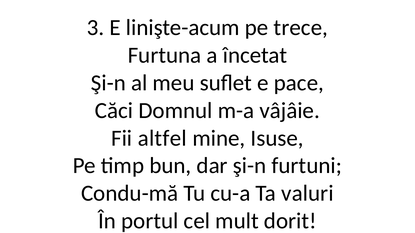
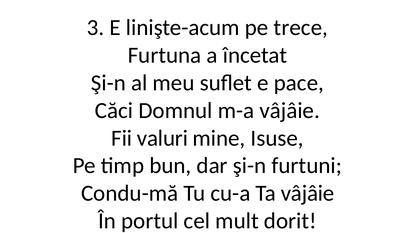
altfel: altfel -> valuri
Ta valuri: valuri -> vâjâie
